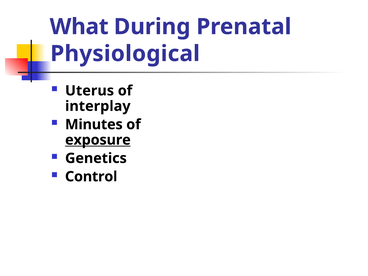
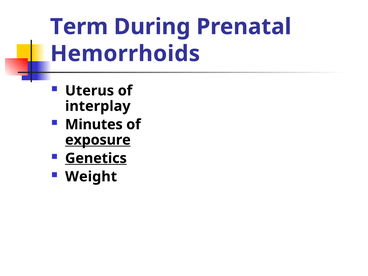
What: What -> Term
Physiological: Physiological -> Hemorrhoids
Genetics underline: none -> present
Control: Control -> Weight
